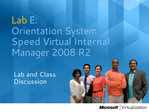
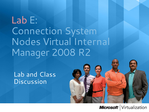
Lab at (19, 20) colour: yellow -> pink
Orientation: Orientation -> Connection
Speed: Speed -> Nodes
